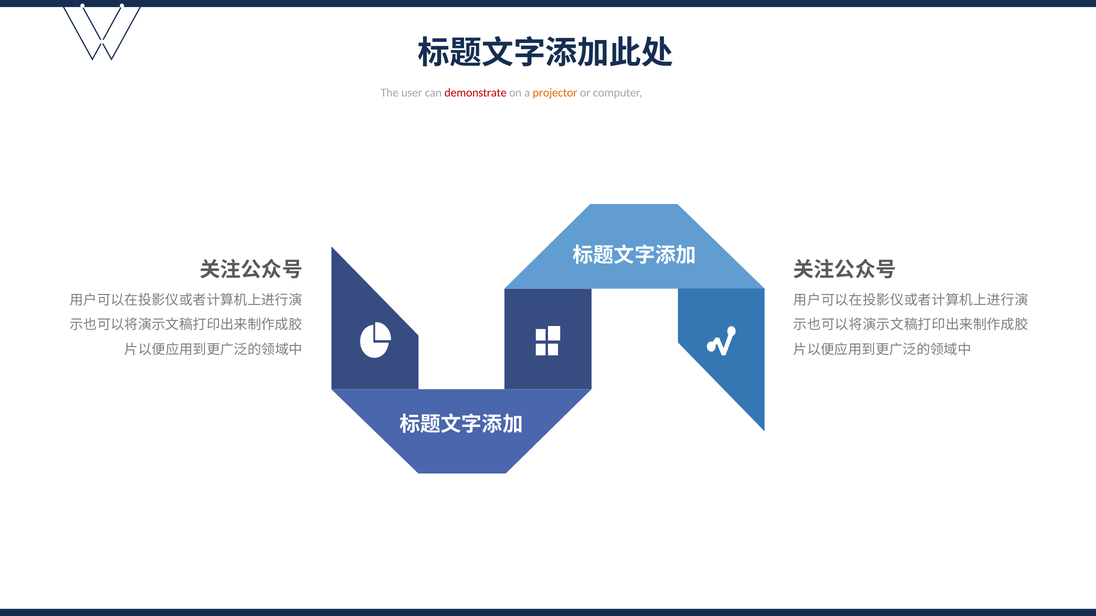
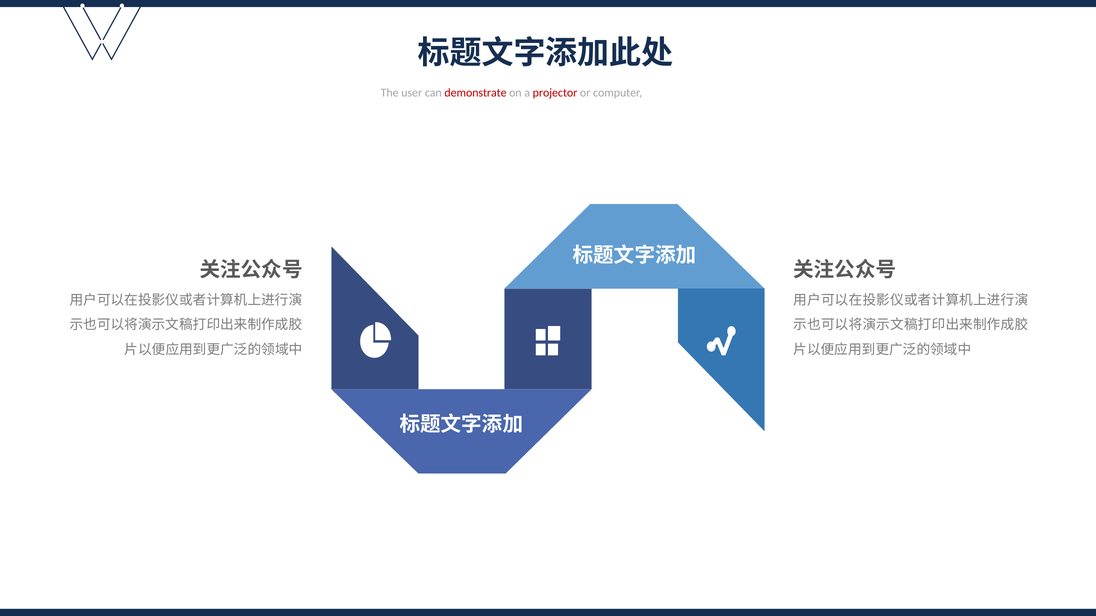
projector colour: orange -> red
